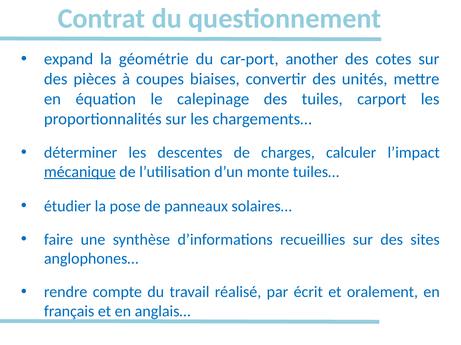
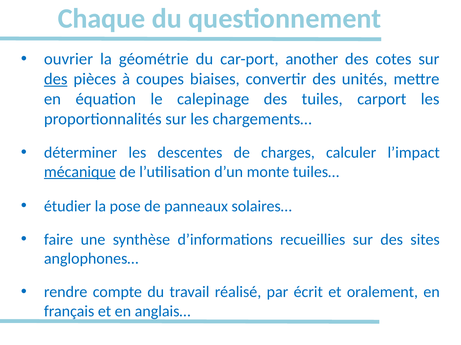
Contrat: Contrat -> Chaque
expand: expand -> ouvrier
des at (56, 79) underline: none -> present
